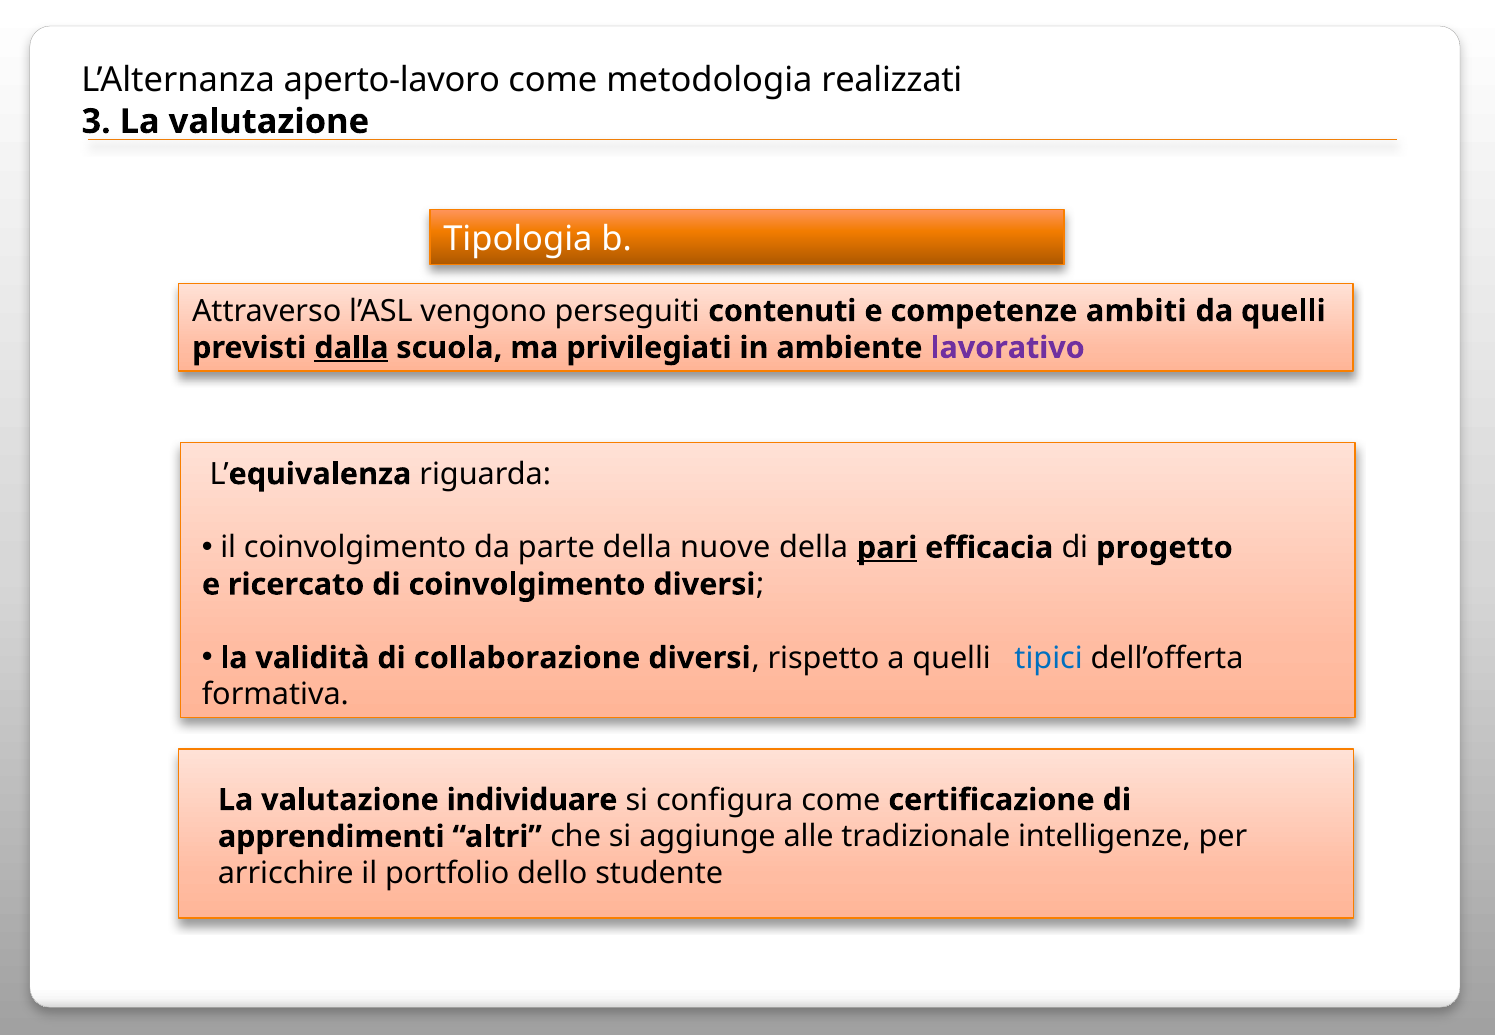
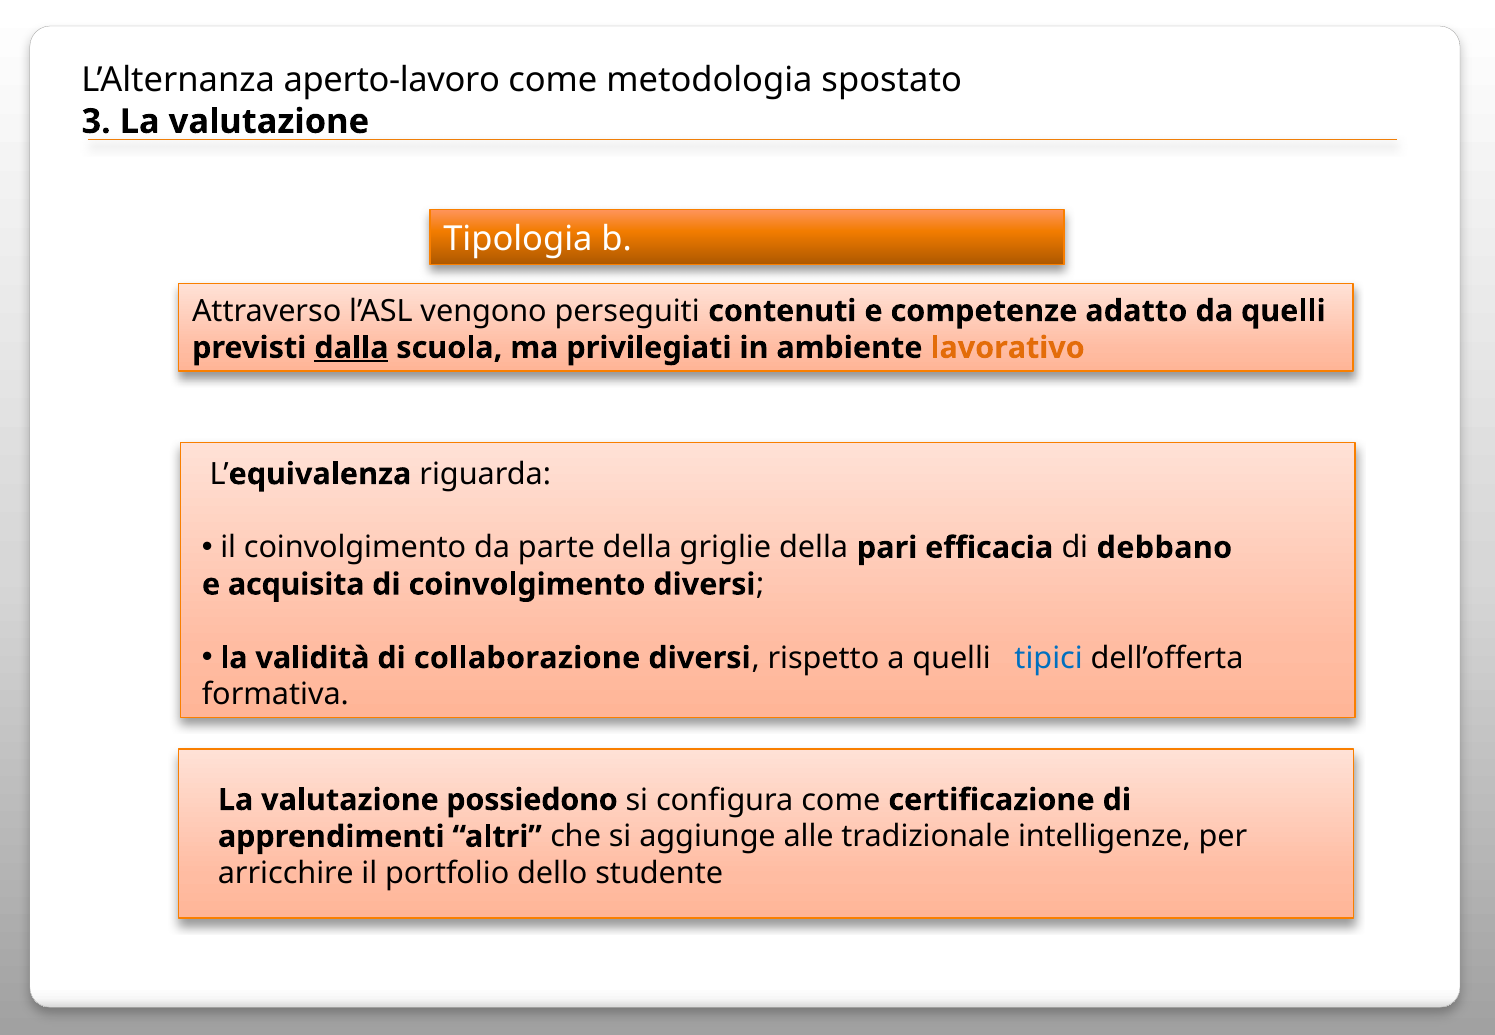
realizzati: realizzati -> spostato
ambiti: ambiti -> adatto
lavorativo colour: purple -> orange
nuove: nuove -> griglie
pari underline: present -> none
progetto: progetto -> debbano
ricercato: ricercato -> acquisita
individuare: individuare -> possiedono
